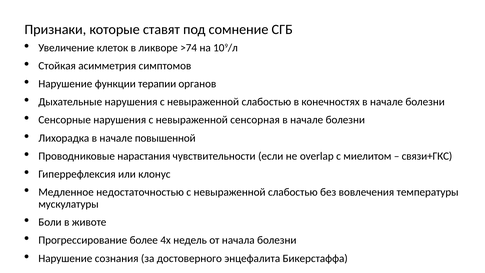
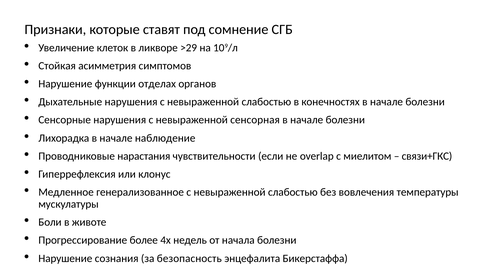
>74: >74 -> >29
терапии: терапии -> отделах
повышенной: повышенной -> наблюдение
недостаточностью: недостаточностью -> генерализованное
достоверного: достоверного -> безопасность
